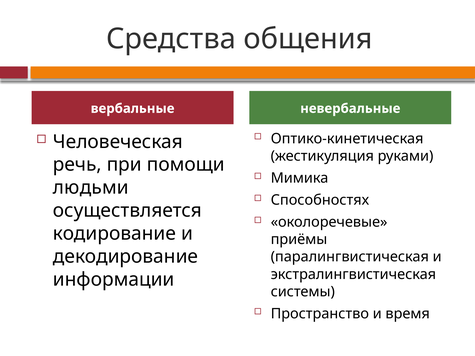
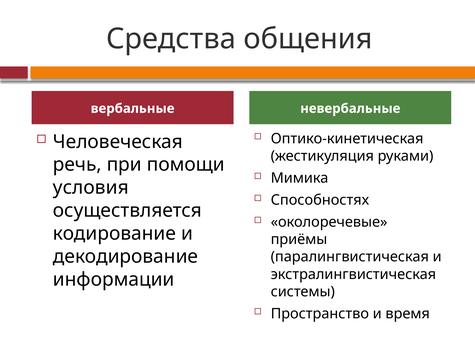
людьми: людьми -> условия
